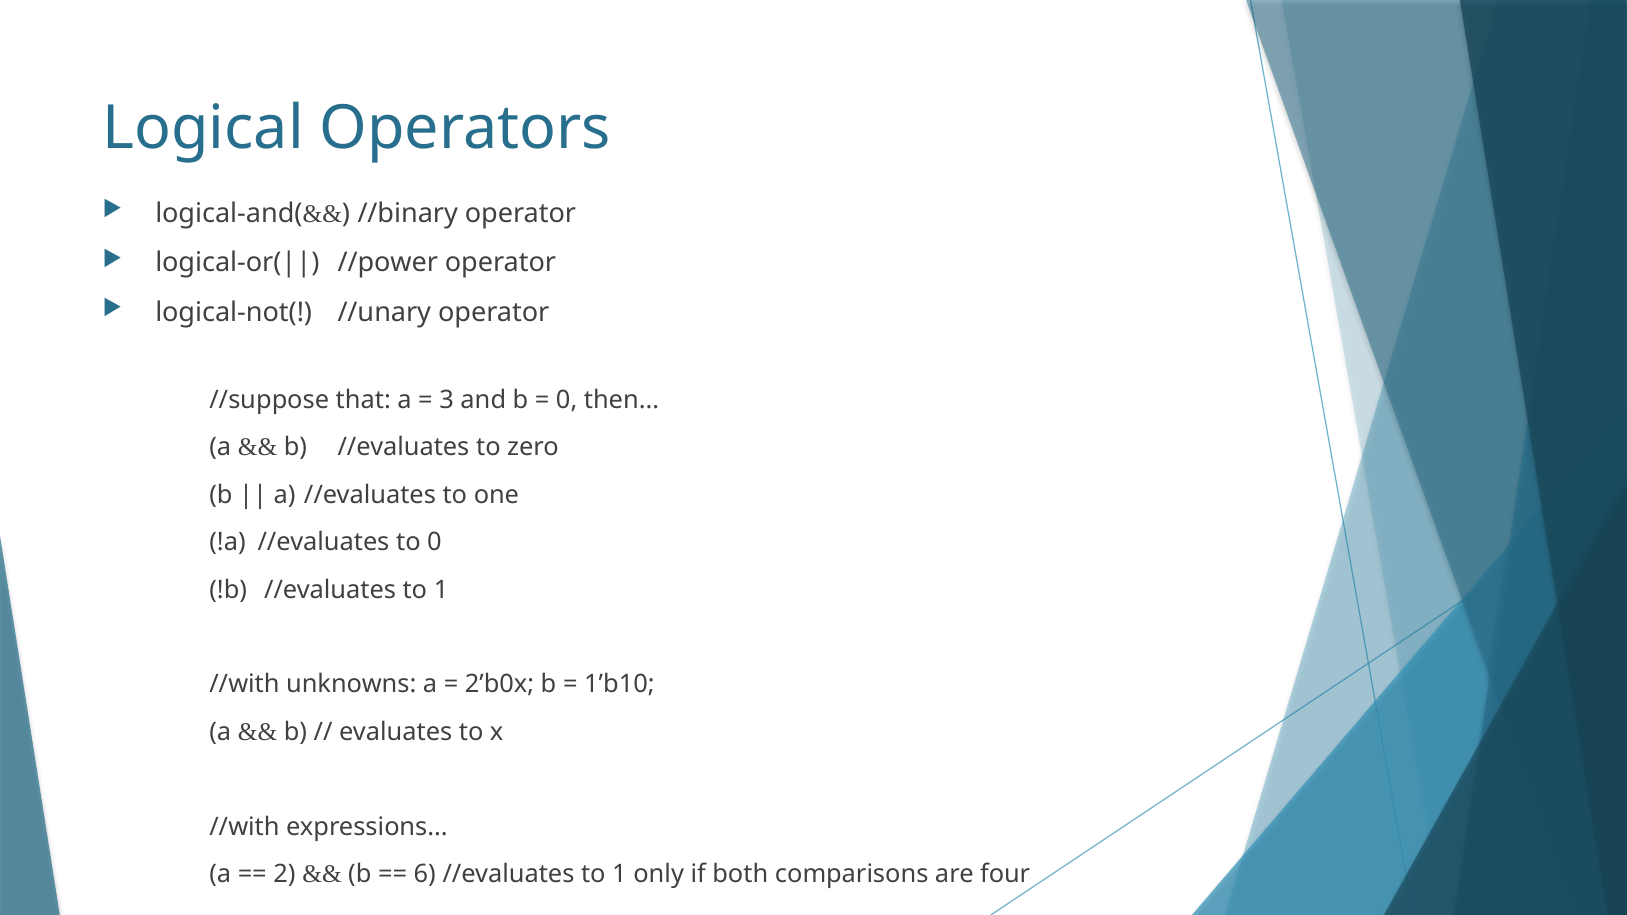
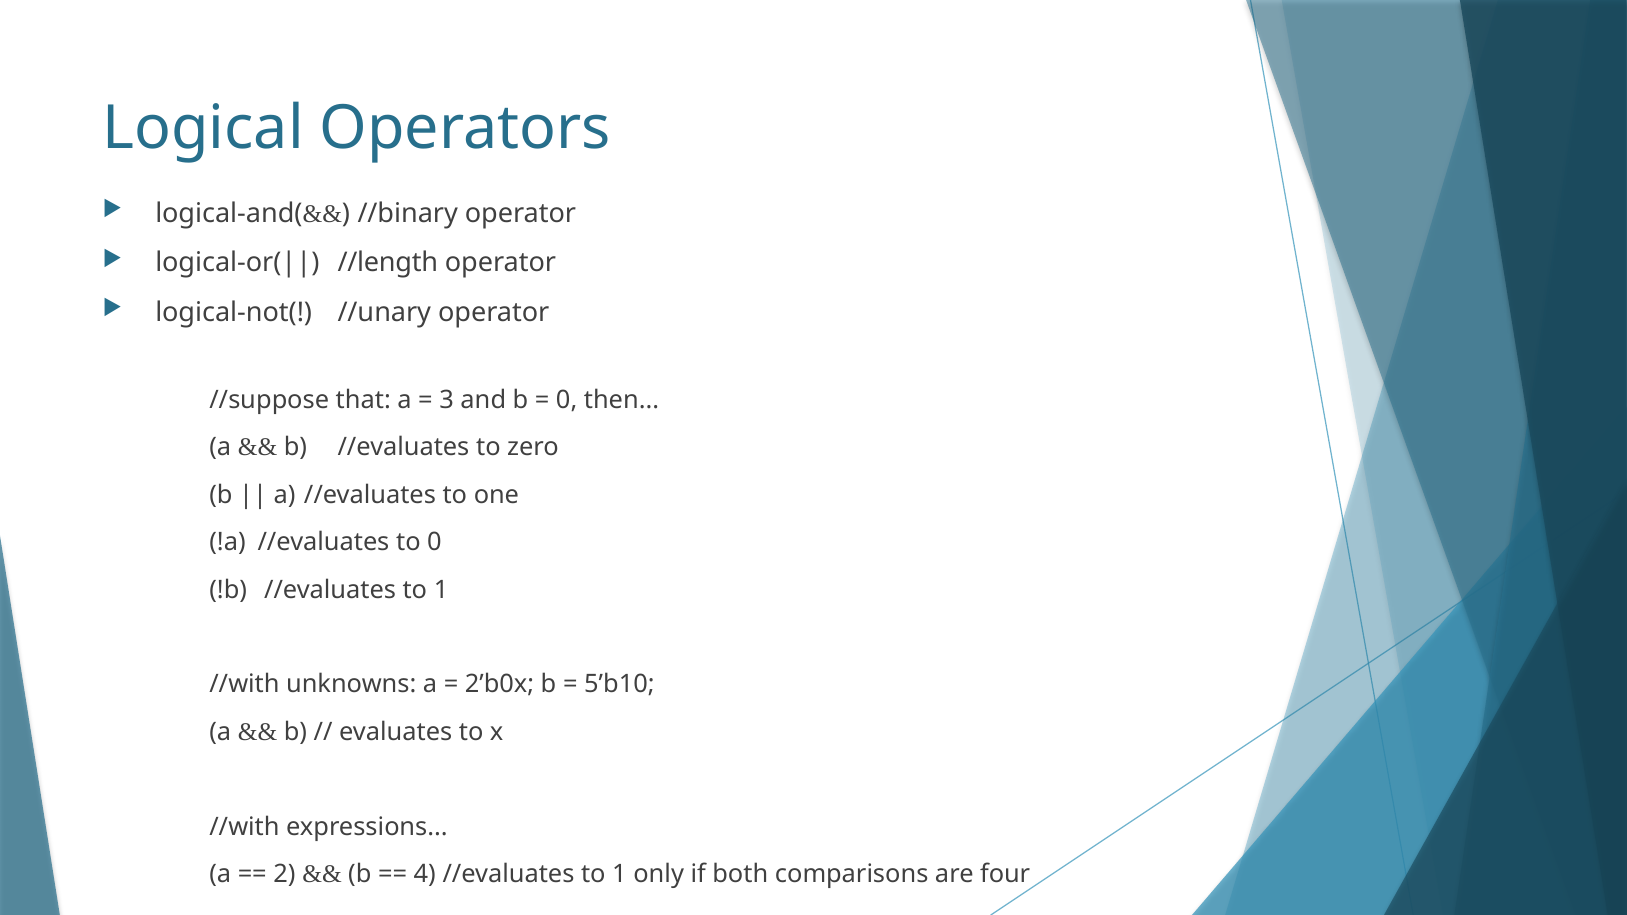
//power: //power -> //length
1’b10: 1’b10 -> 5’b10
6: 6 -> 4
